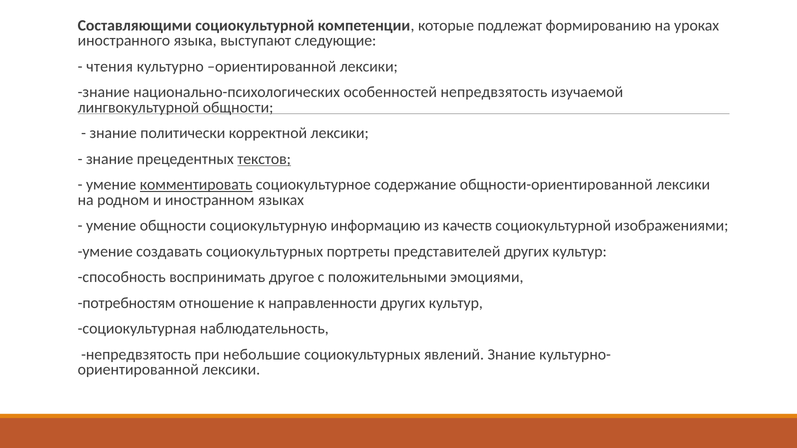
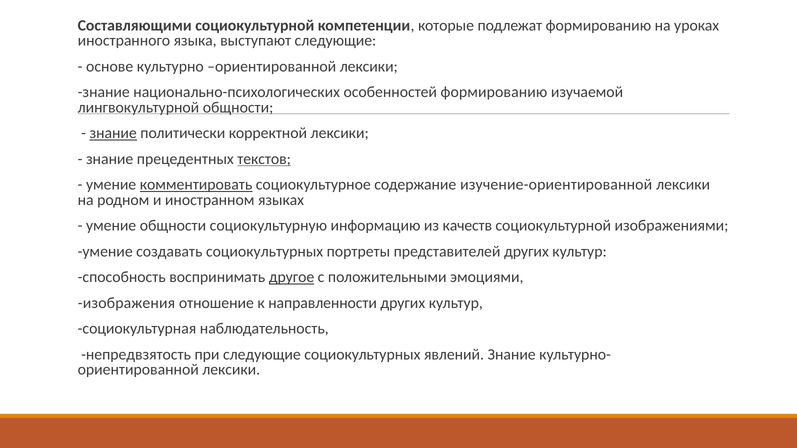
чтения: чтения -> основе
особенностей непредвзятость: непредвзятость -> формированию
знание at (113, 133) underline: none -> present
общности-ориентированной: общности-ориентированной -> изучение-ориентированной
другое underline: none -> present
потребностям: потребностям -> изображения
при небольшие: небольшие -> следующие
